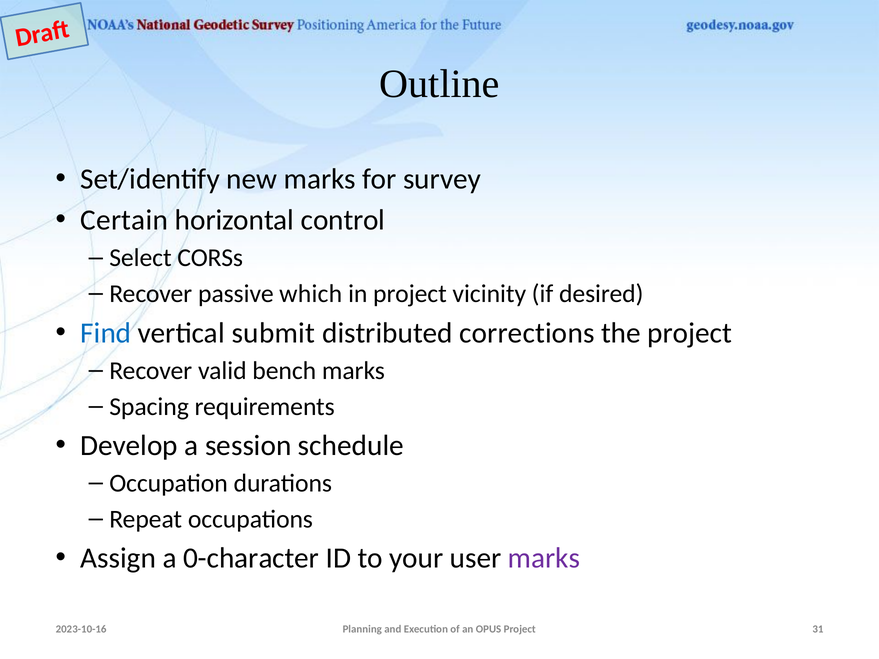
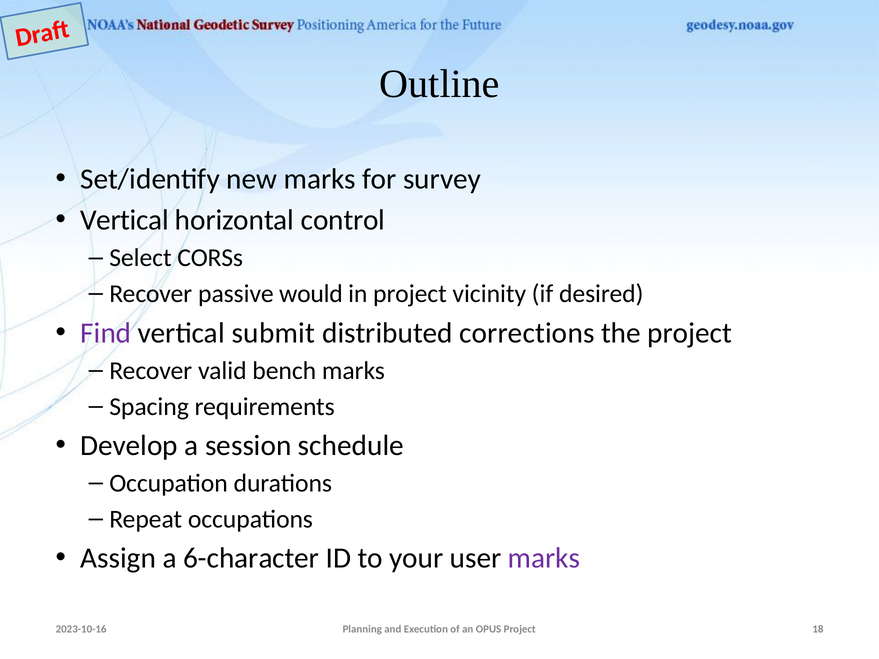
Certain at (124, 220): Certain -> Vertical
which: which -> would
Find colour: blue -> purple
0-character: 0-character -> 6-character
31: 31 -> 18
